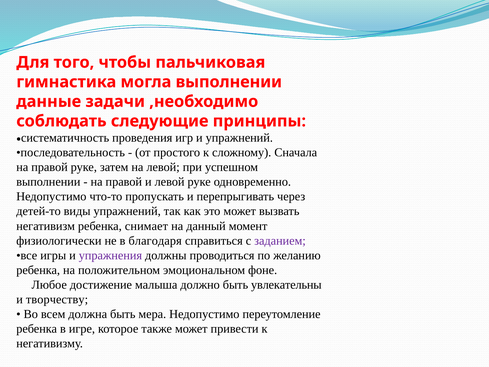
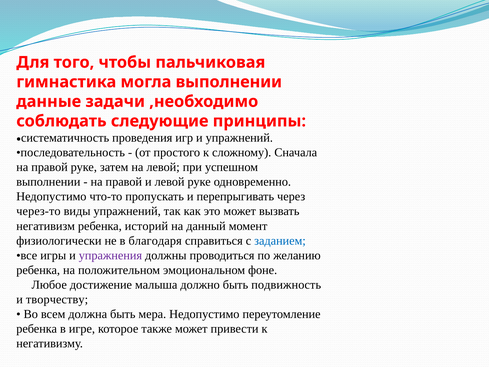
детей-то: детей-то -> через-то
снимает: снимает -> историй
заданием colour: purple -> blue
увлекательны: увлекательны -> подвижность
